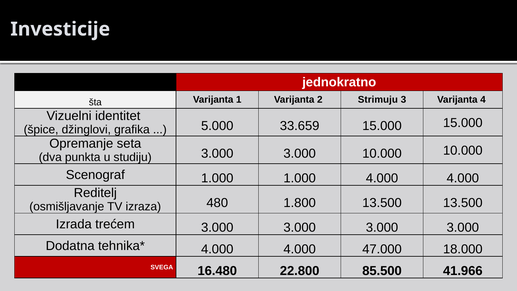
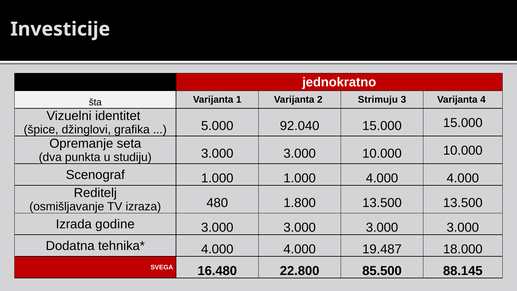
33.659: 33.659 -> 92.040
trećem: trećem -> godine
47.000: 47.000 -> 19.487
41.966: 41.966 -> 88.145
